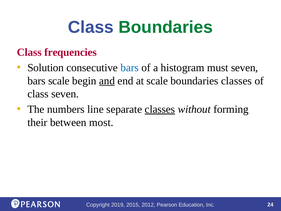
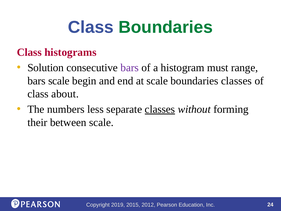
frequencies: frequencies -> histograms
bars at (130, 68) colour: blue -> purple
must seven: seven -> range
and underline: present -> none
class seven: seven -> about
line: line -> less
between most: most -> scale
